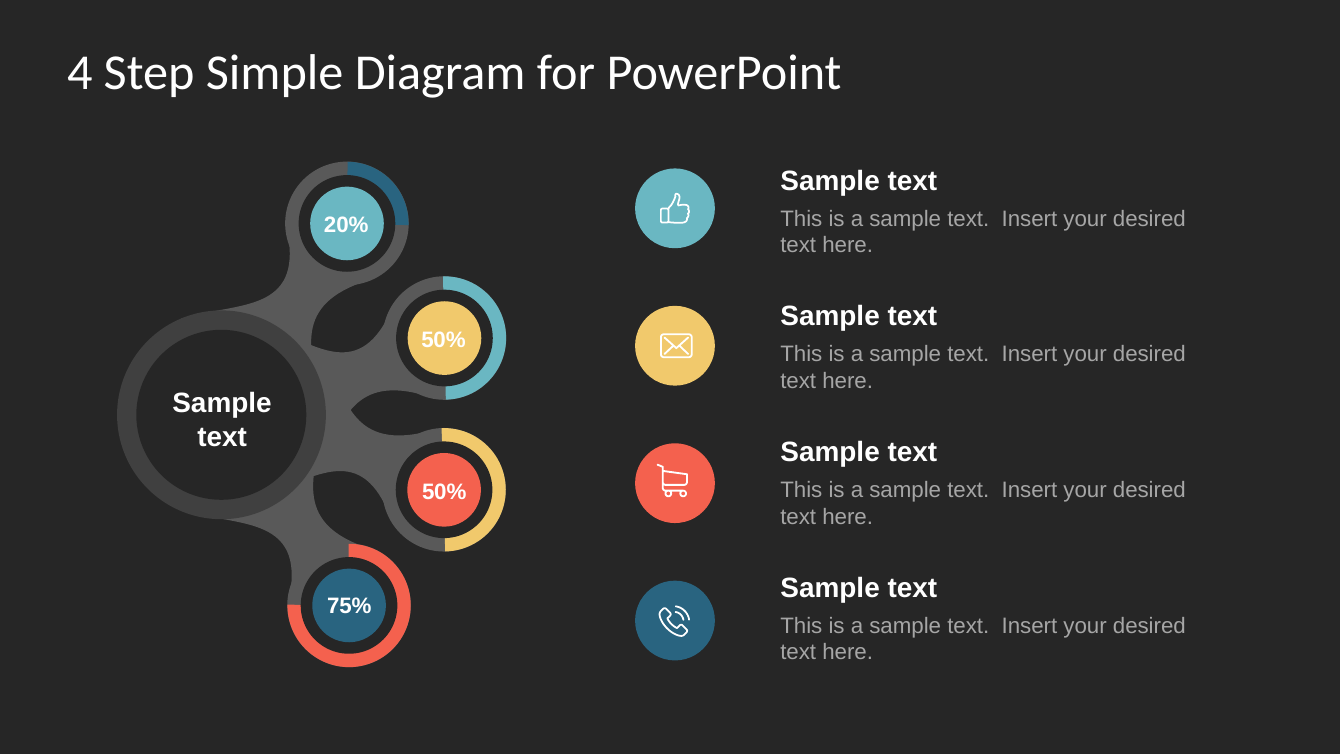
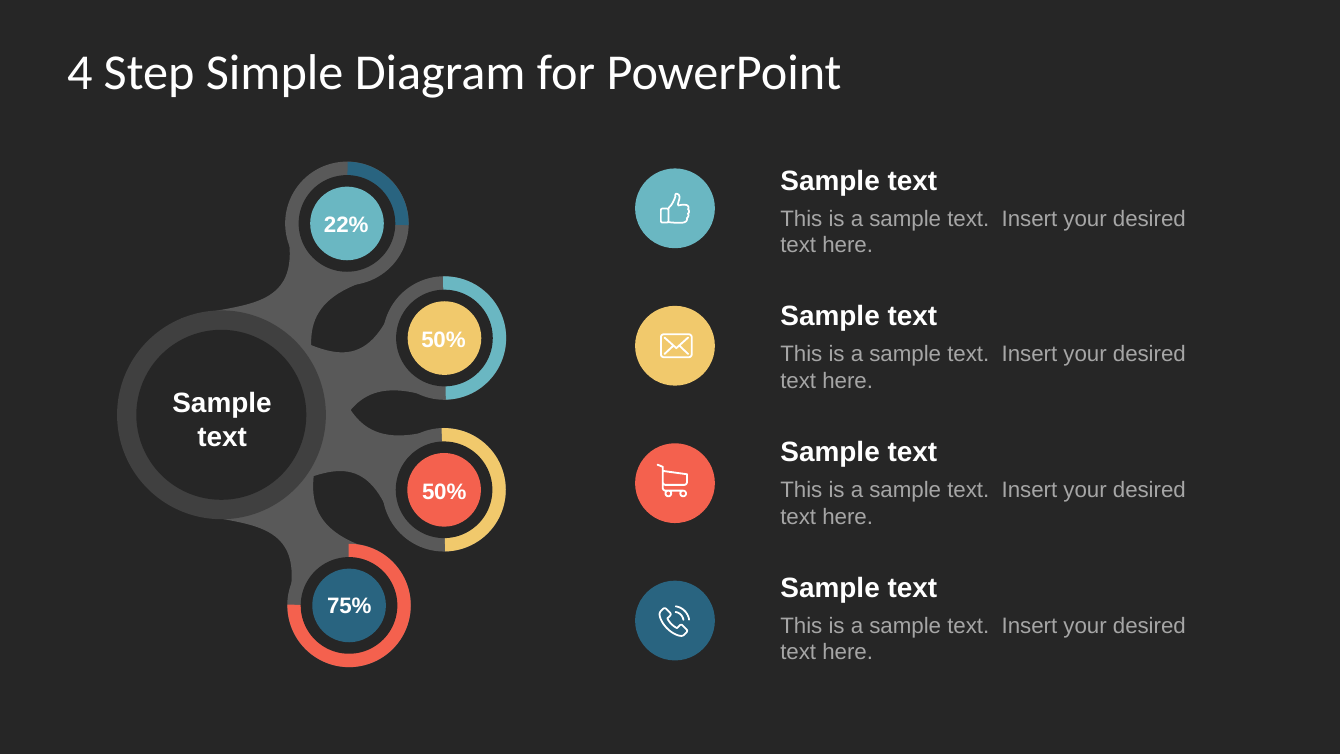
20%: 20% -> 22%
